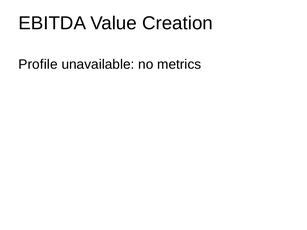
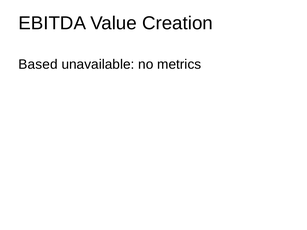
Profile: Profile -> Based
